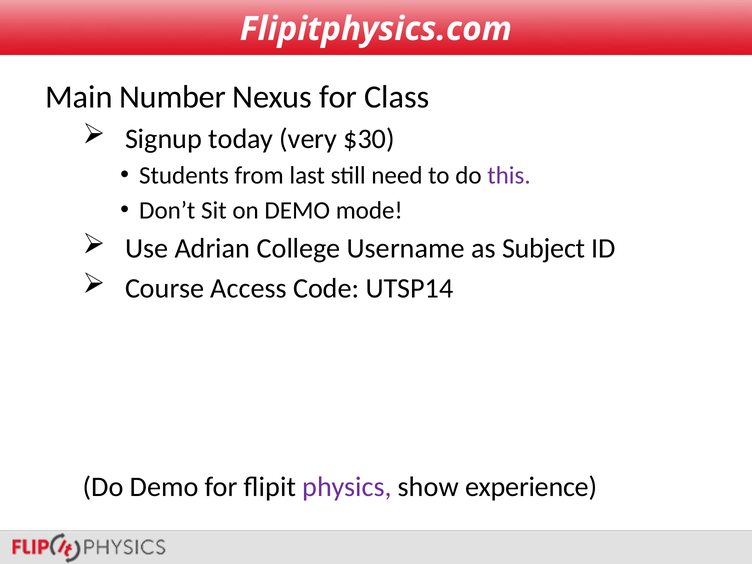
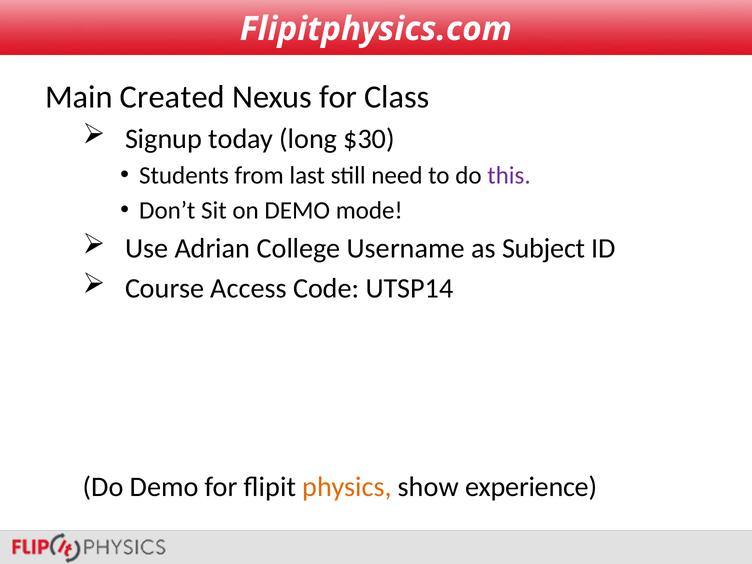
Number: Number -> Created
very: very -> long
physics colour: purple -> orange
